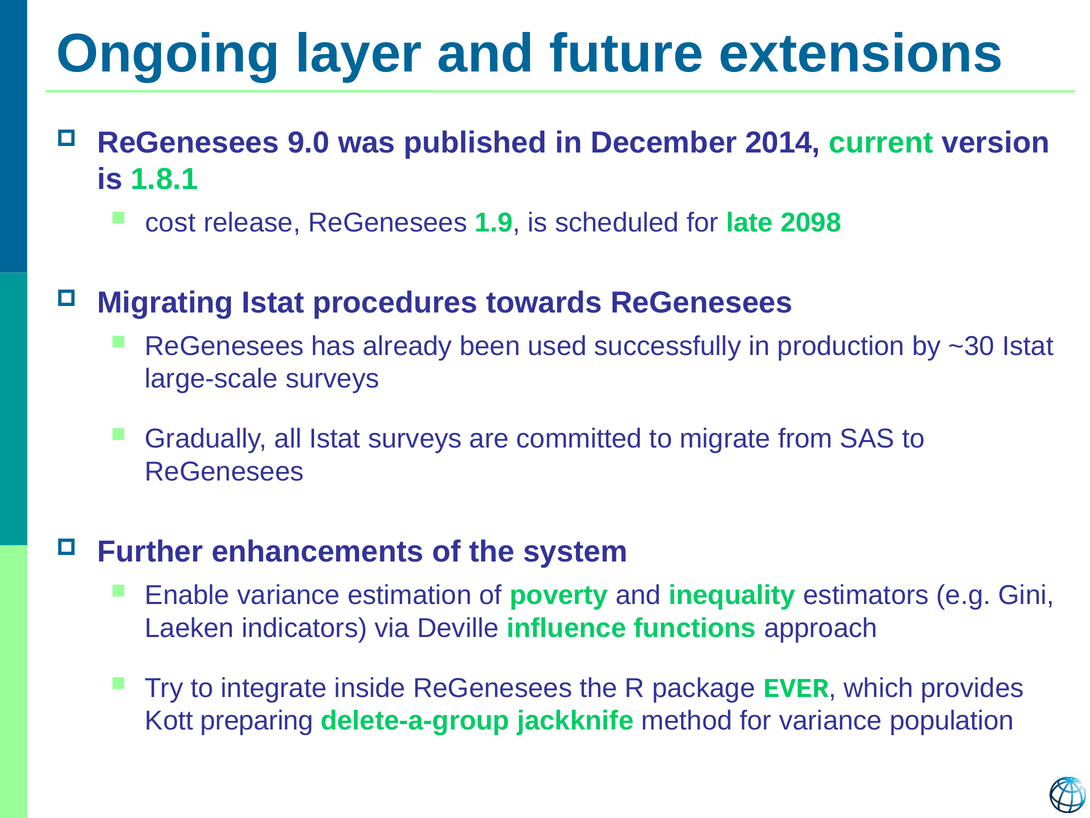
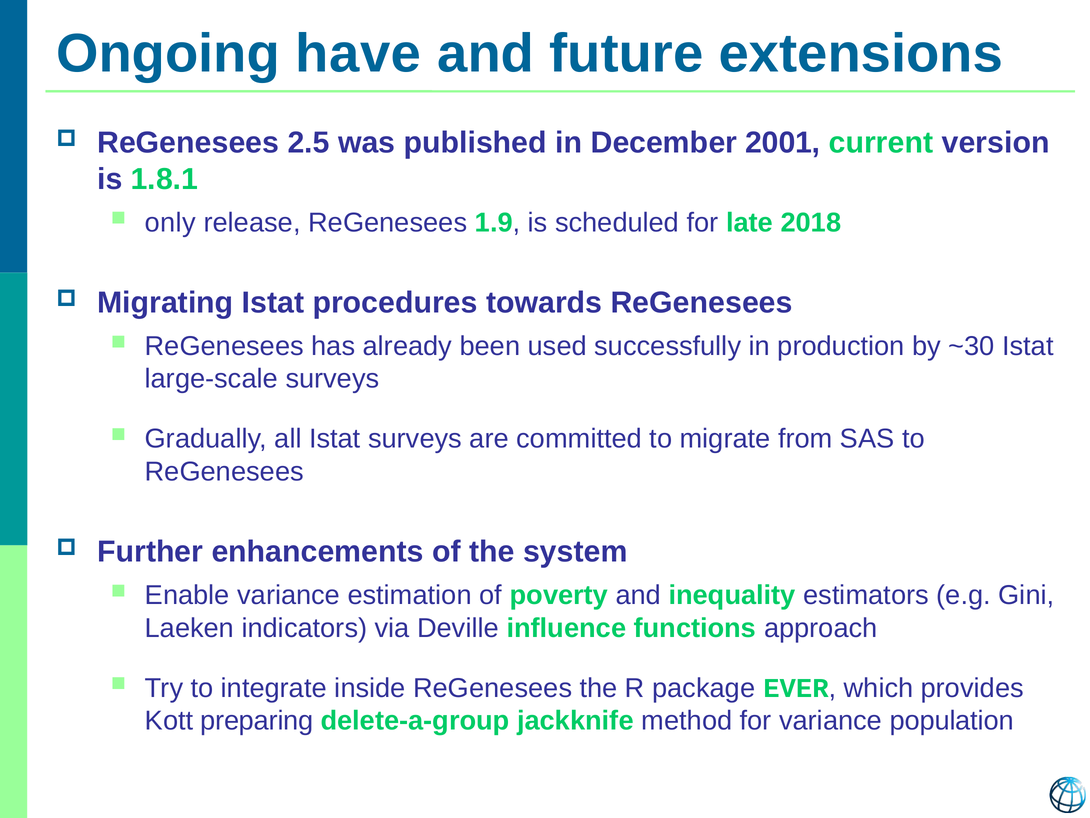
layer: layer -> have
9.0: 9.0 -> 2.5
2014: 2014 -> 2001
cost: cost -> only
2098: 2098 -> 2018
